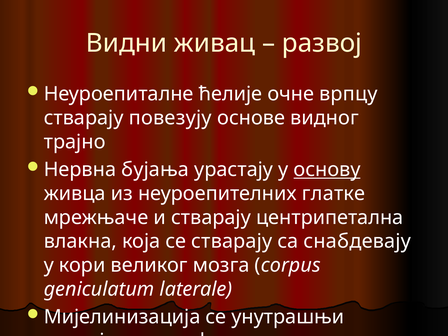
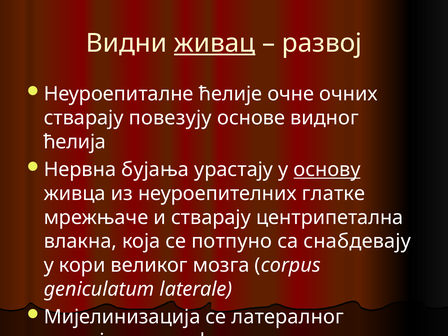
живац underline: none -> present
врпцу: врпцу -> очних
трајно: трајно -> ћелија
се стварају: стварају -> потпуно
унутрашњи: унутрашњи -> латералног
